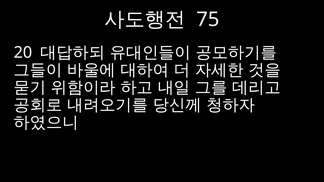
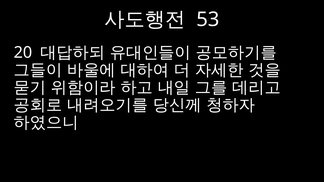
75: 75 -> 53
